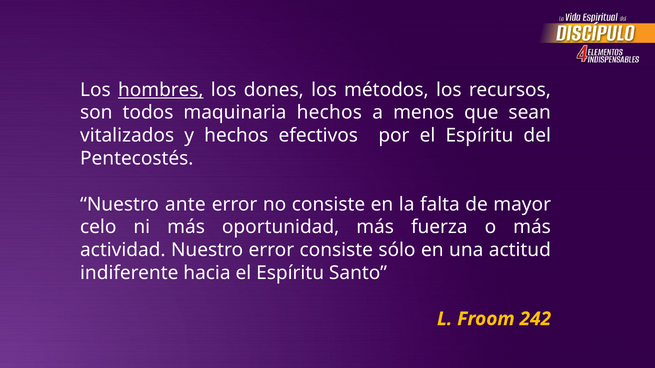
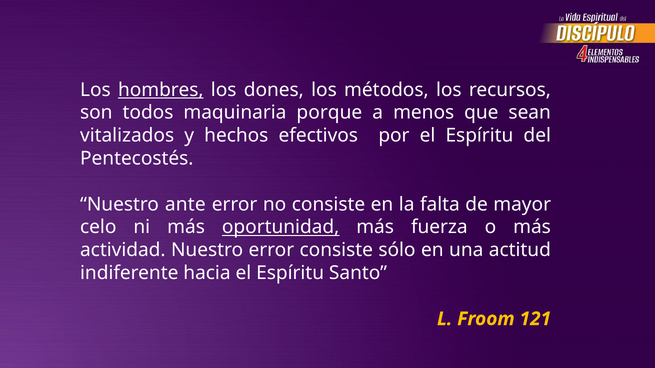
maquinaria hechos: hechos -> porque
oportunidad underline: none -> present
242: 242 -> 121
